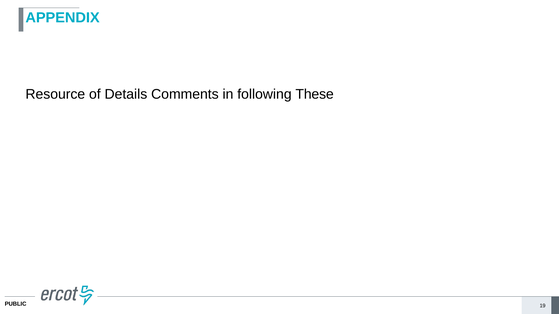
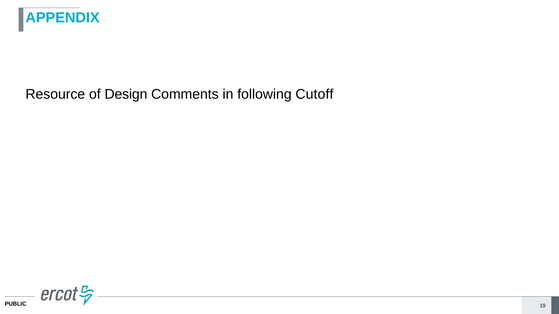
Details: Details -> Design
These: These -> Cutoff
